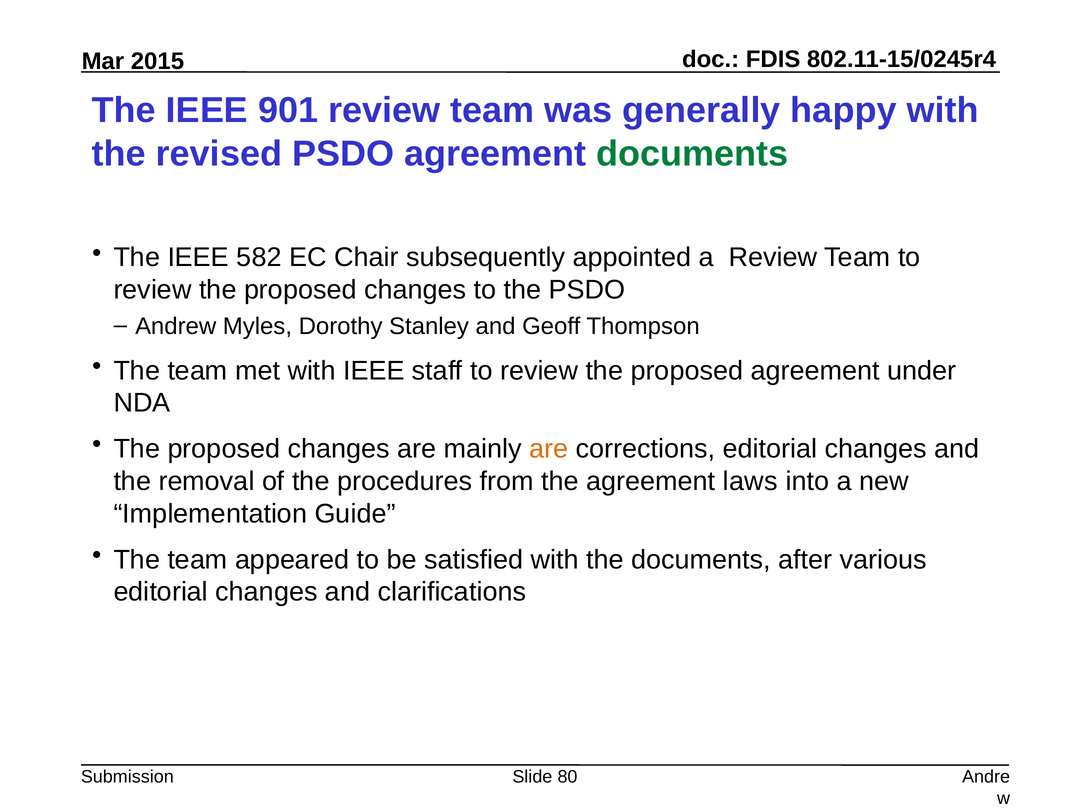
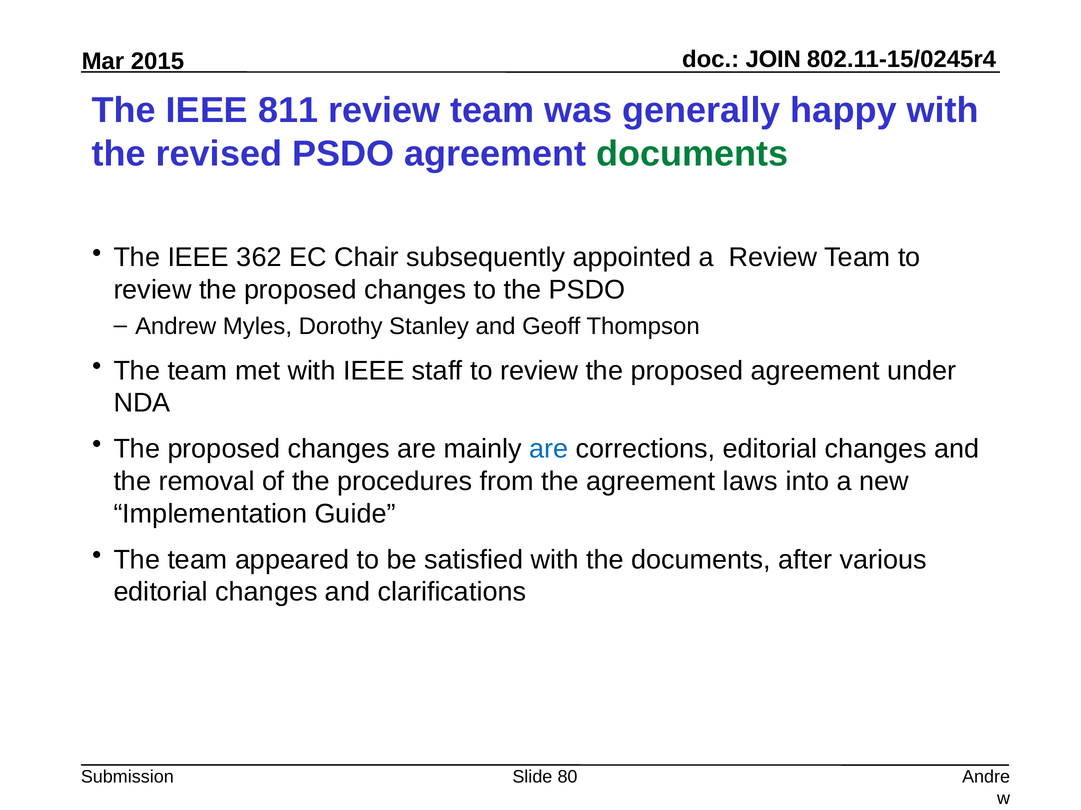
FDIS: FDIS -> JOIN
901: 901 -> 811
582: 582 -> 362
are at (549, 449) colour: orange -> blue
